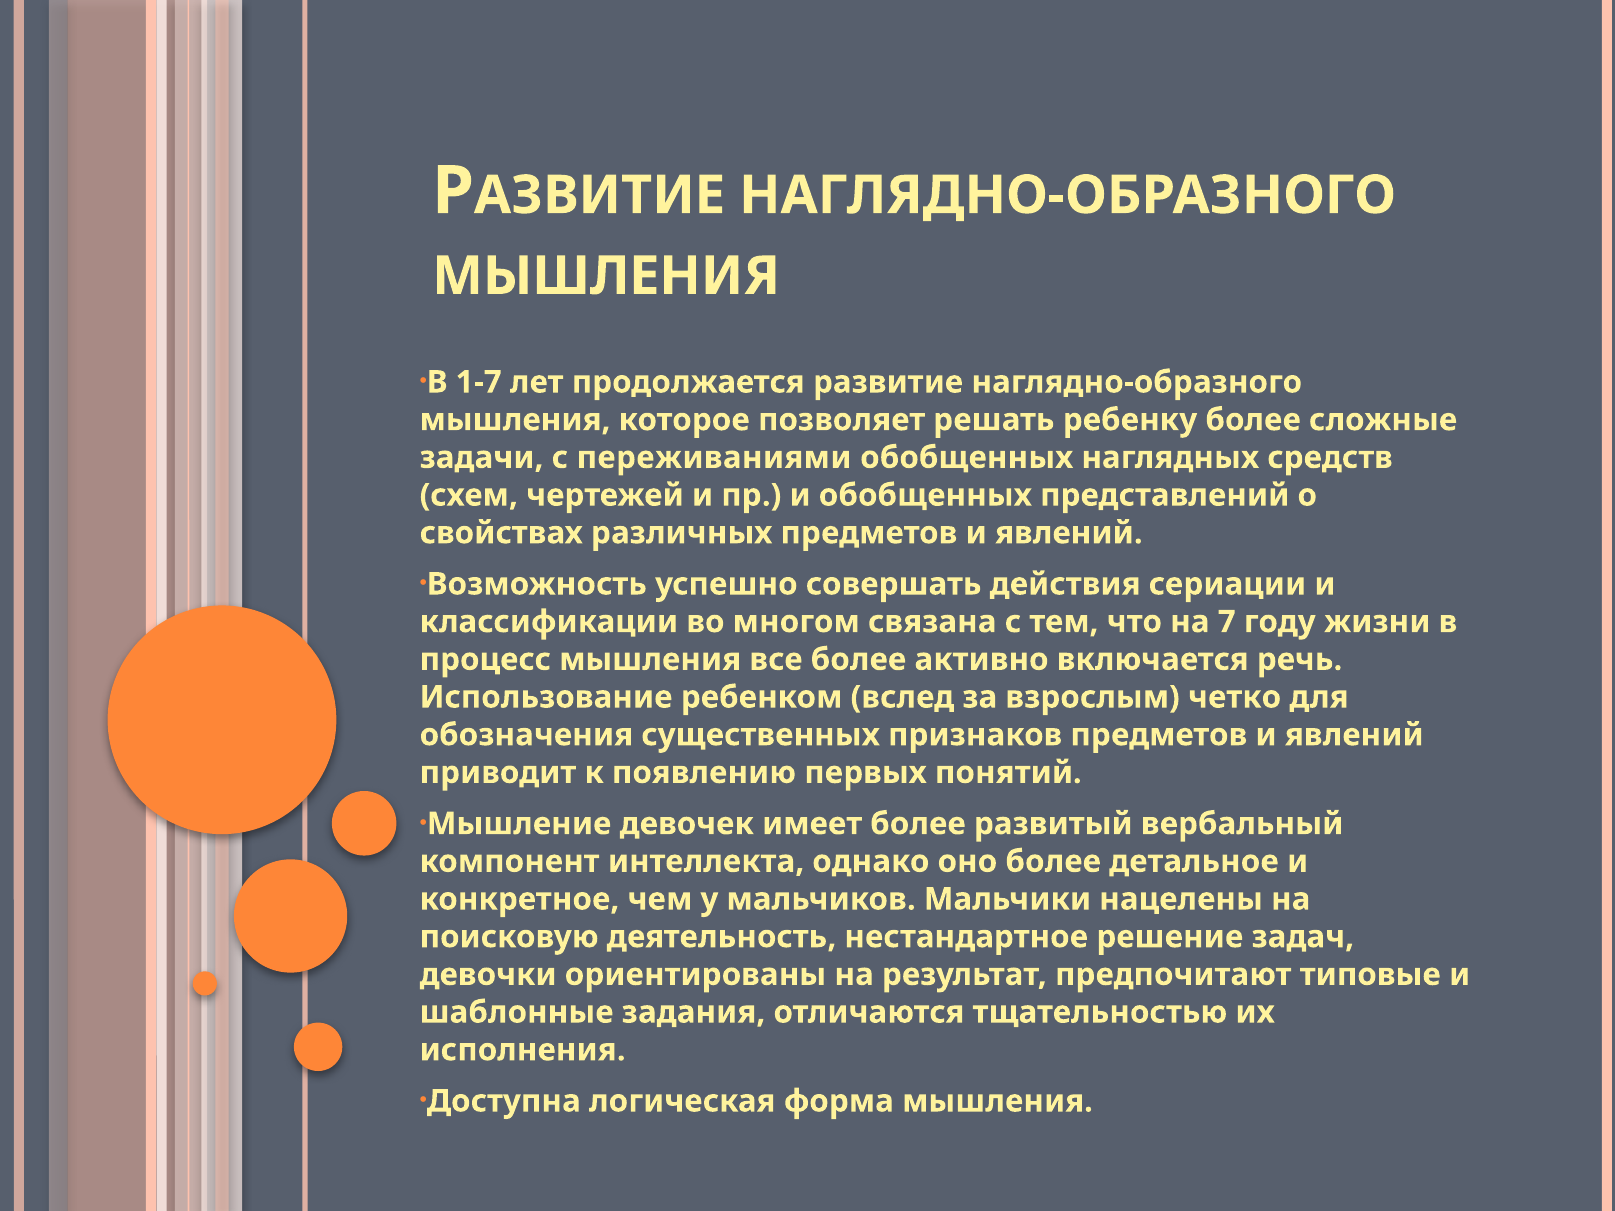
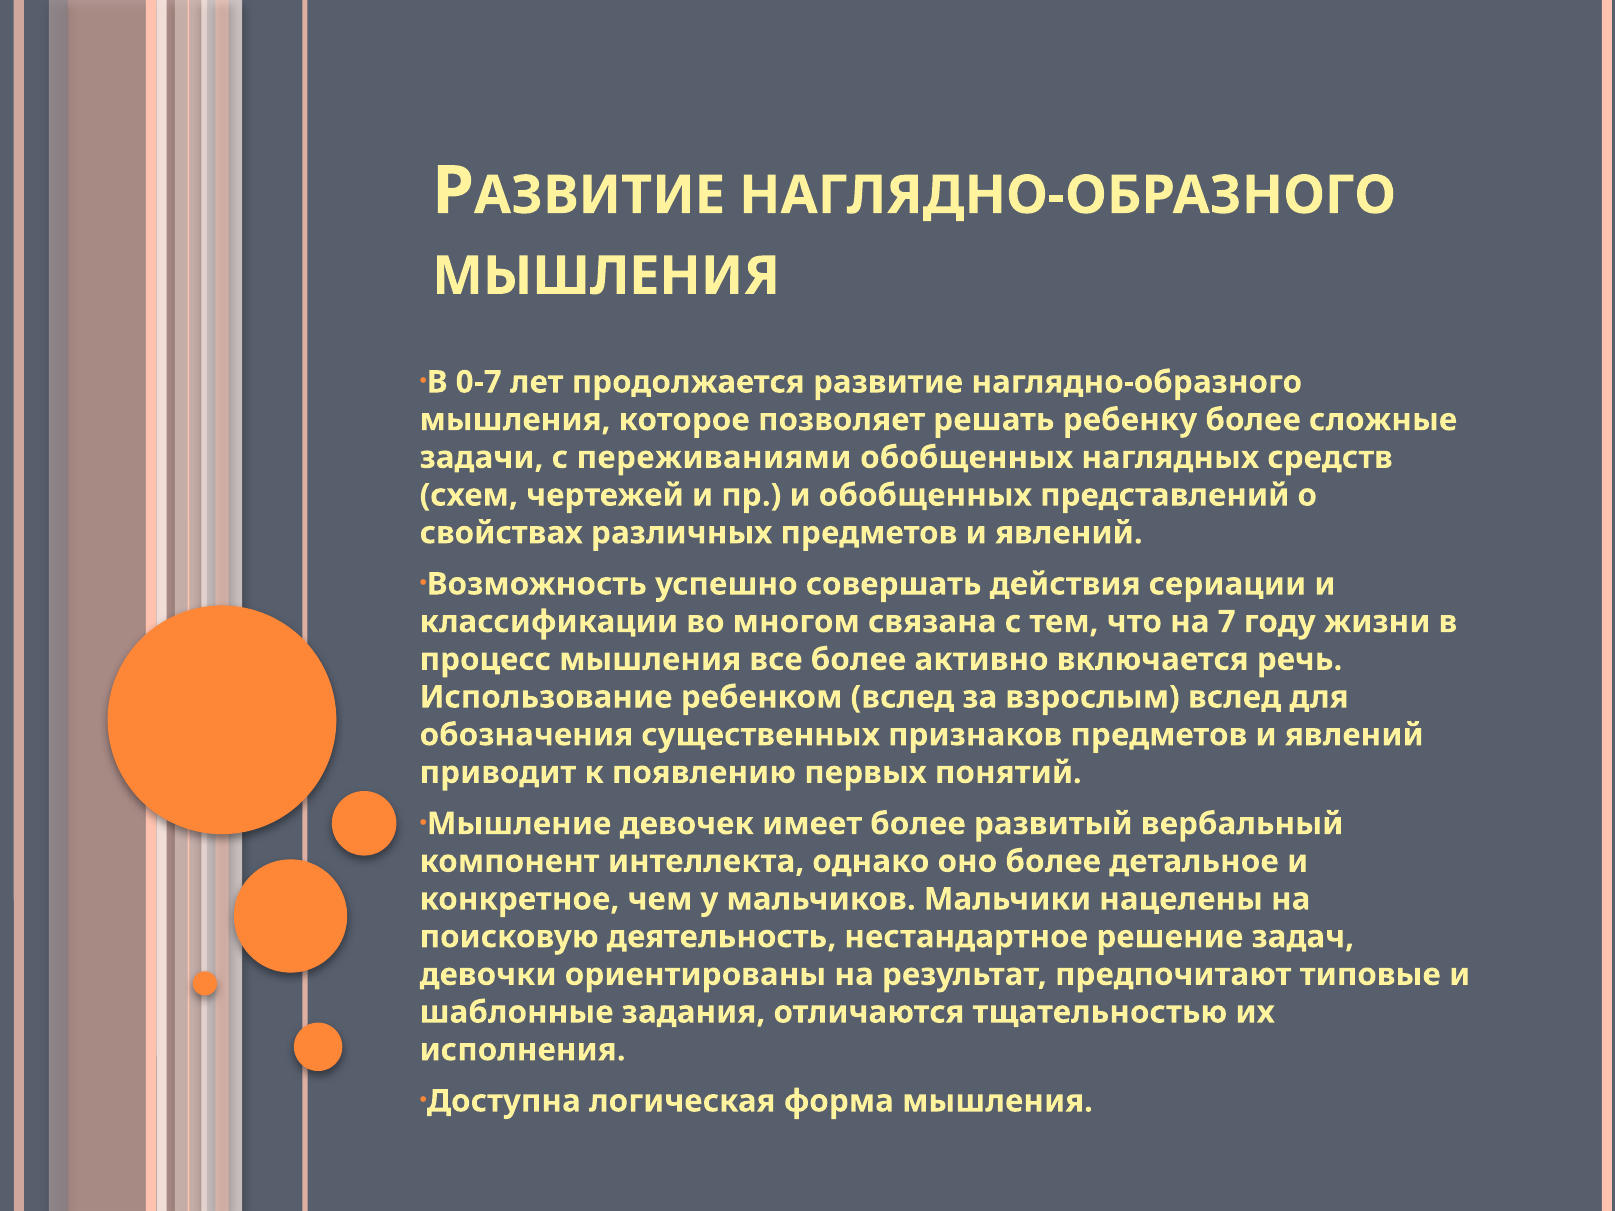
1-7: 1-7 -> 0-7
взрослым четко: четко -> вслед
